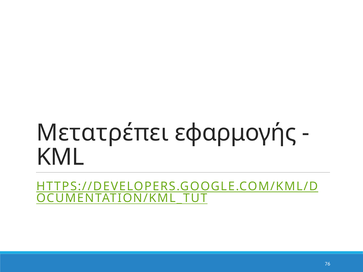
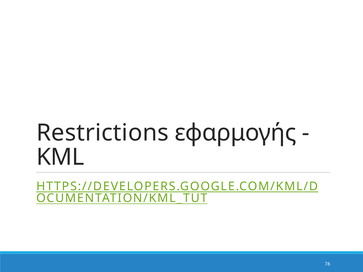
Μετατρέπει: Μετατρέπει -> Restrictions
